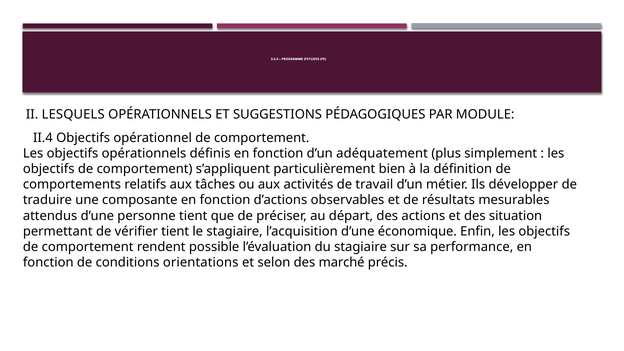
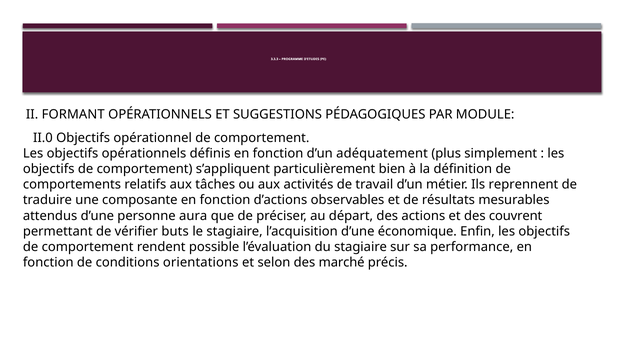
LESQUELS: LESQUELS -> FORMANT
II.4: II.4 -> II.0
développer: développer -> reprennent
personne tient: tient -> aura
situation: situation -> couvrent
vérifier tient: tient -> buts
